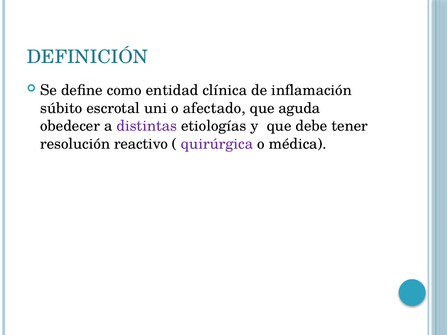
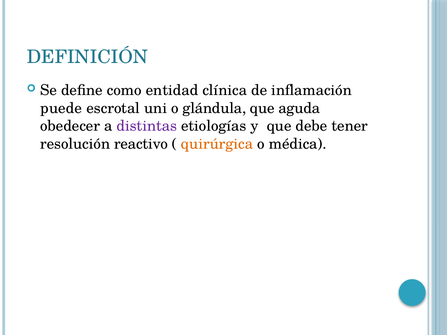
súbito: súbito -> puede
afectado: afectado -> glándula
quirúrgica colour: purple -> orange
